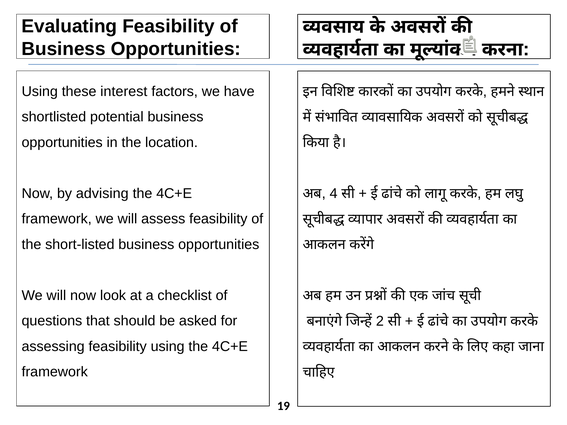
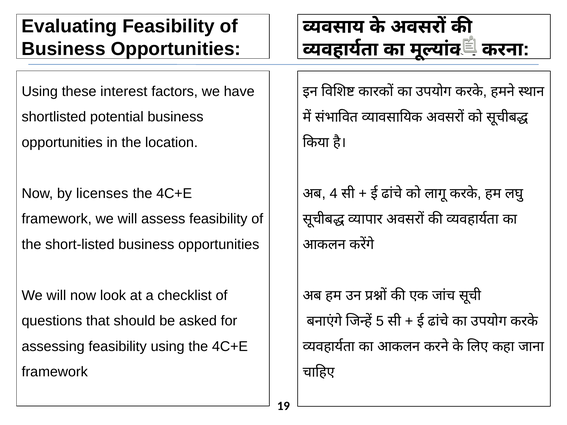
advising: advising -> licenses
2: 2 -> 5
